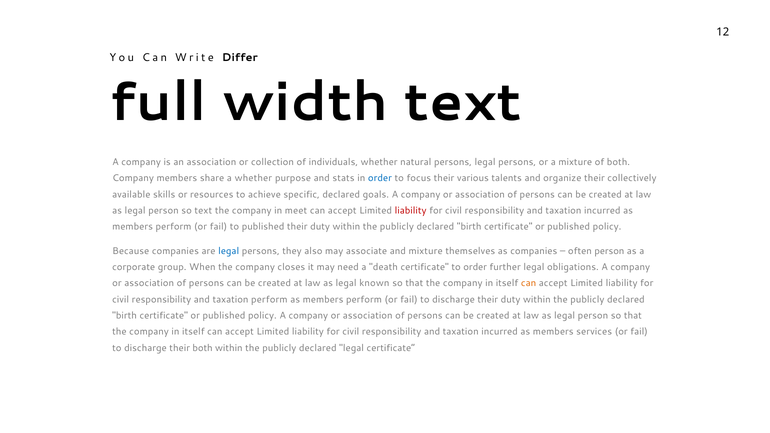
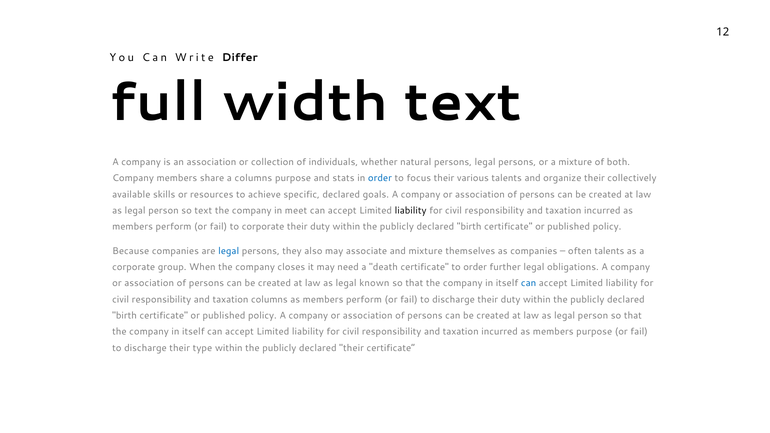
a whether: whether -> columns
liability at (411, 211) colour: red -> black
to published: published -> corporate
often person: person -> talents
can at (529, 283) colour: orange -> blue
taxation perform: perform -> columns
members services: services -> purpose
their both: both -> type
declared legal: legal -> their
